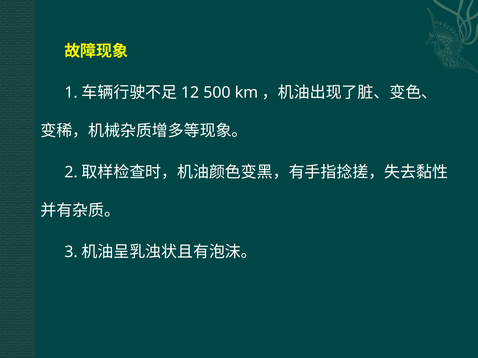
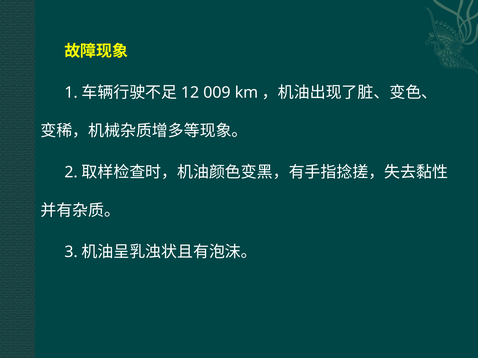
500: 500 -> 009
